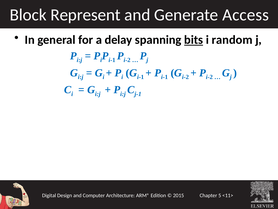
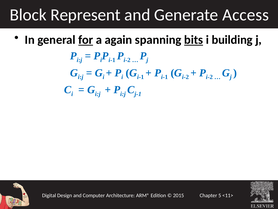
for underline: none -> present
delay: delay -> again
random: random -> building
